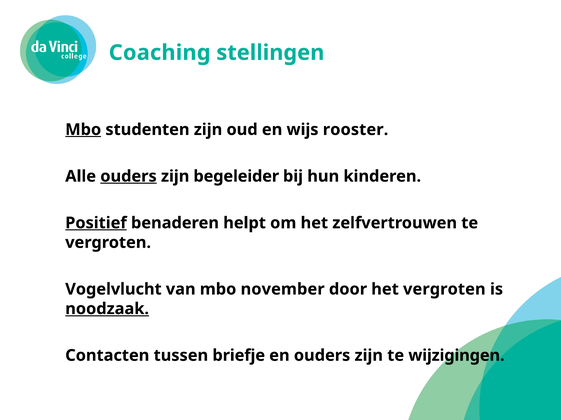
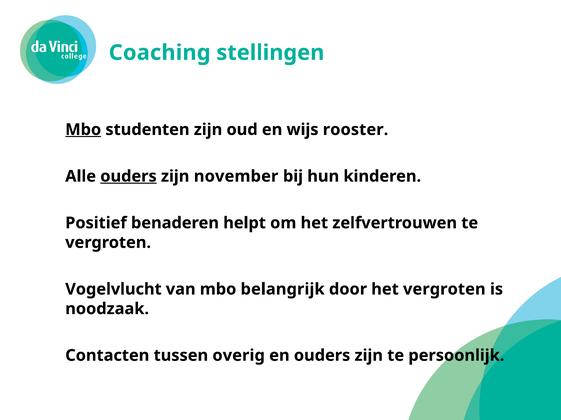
begeleider: begeleider -> november
Positief underline: present -> none
november: november -> belangrijk
noodzaak underline: present -> none
briefje: briefje -> overig
wijzigingen: wijzigingen -> persoonlijk
